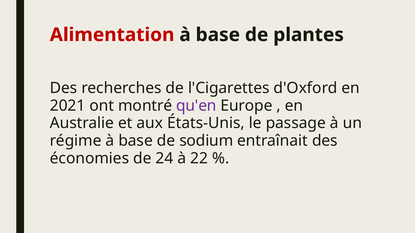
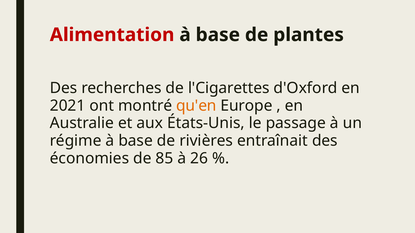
qu'en colour: purple -> orange
sodium: sodium -> rivières
24: 24 -> 85
22: 22 -> 26
